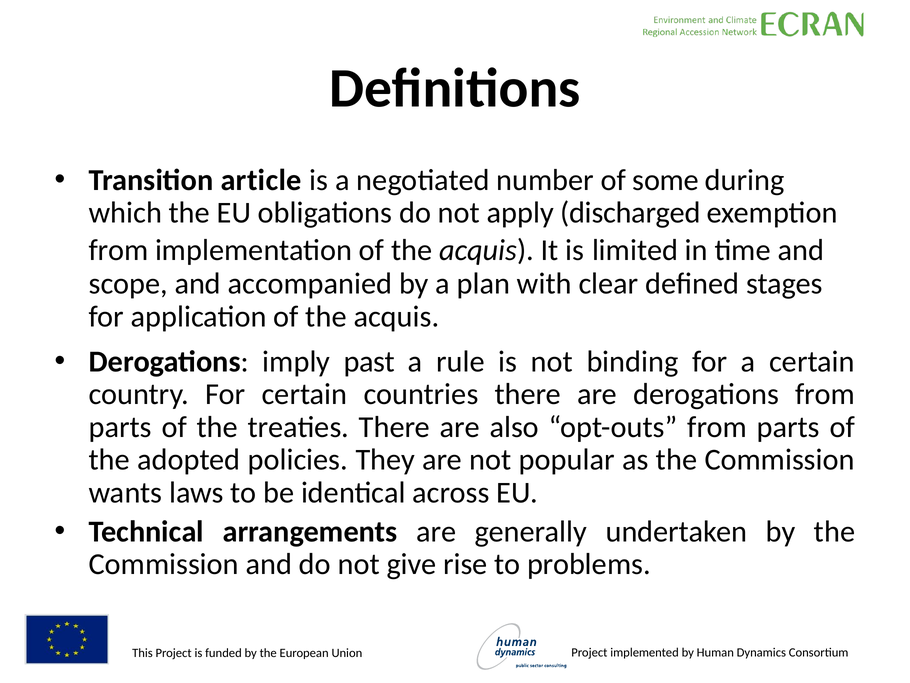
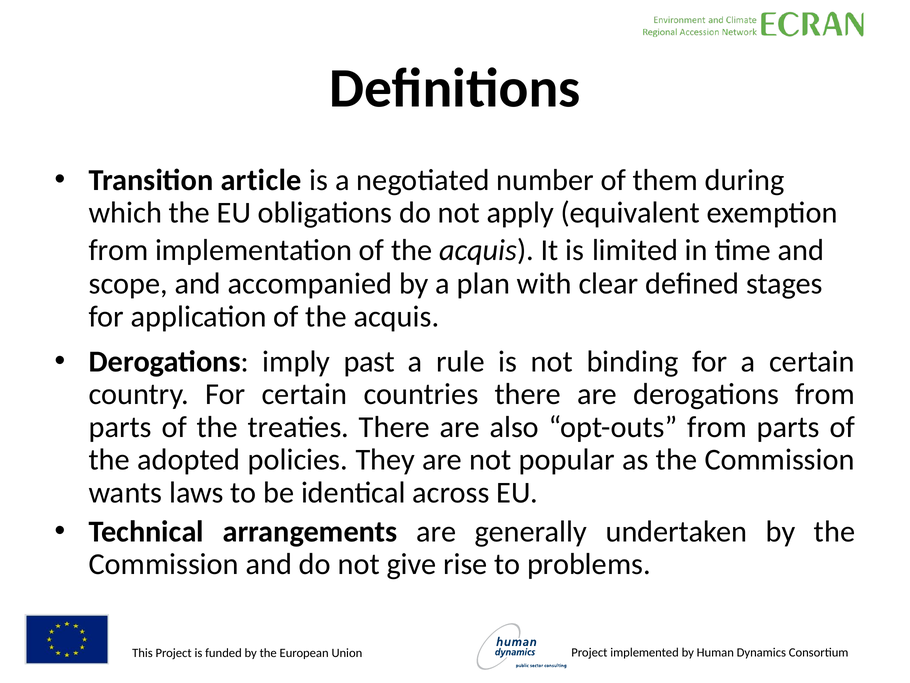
some: some -> them
discharged: discharged -> equivalent
